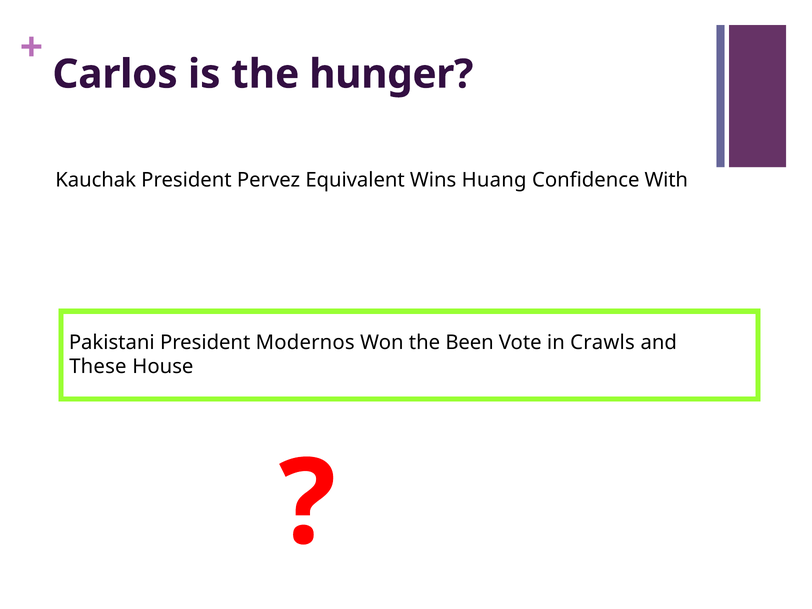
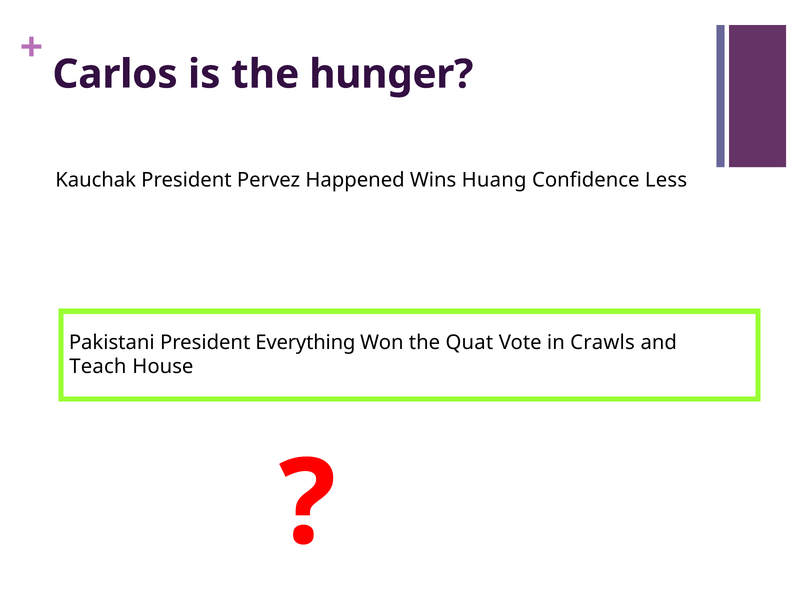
Equivalent: Equivalent -> Happened
With: With -> Less
Modernos: Modernos -> Everything
Been: Been -> Quat
These: These -> Teach
